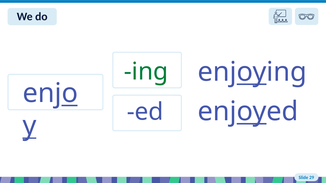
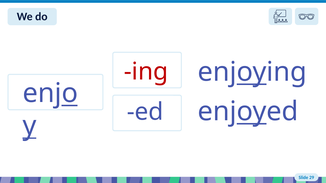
ing colour: green -> red
